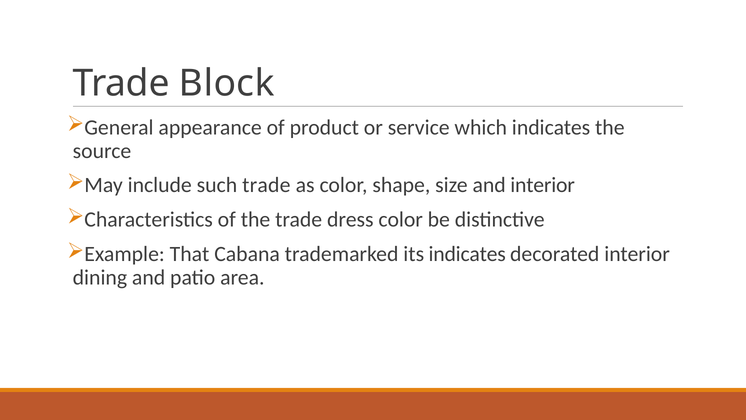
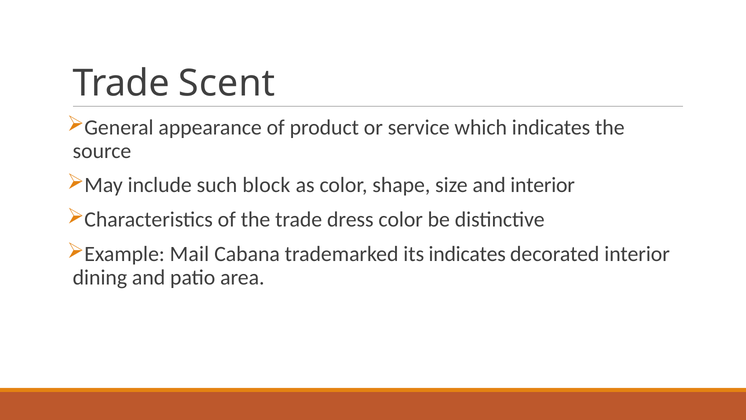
Block: Block -> Scent
such trade: trade -> block
That: That -> Mail
